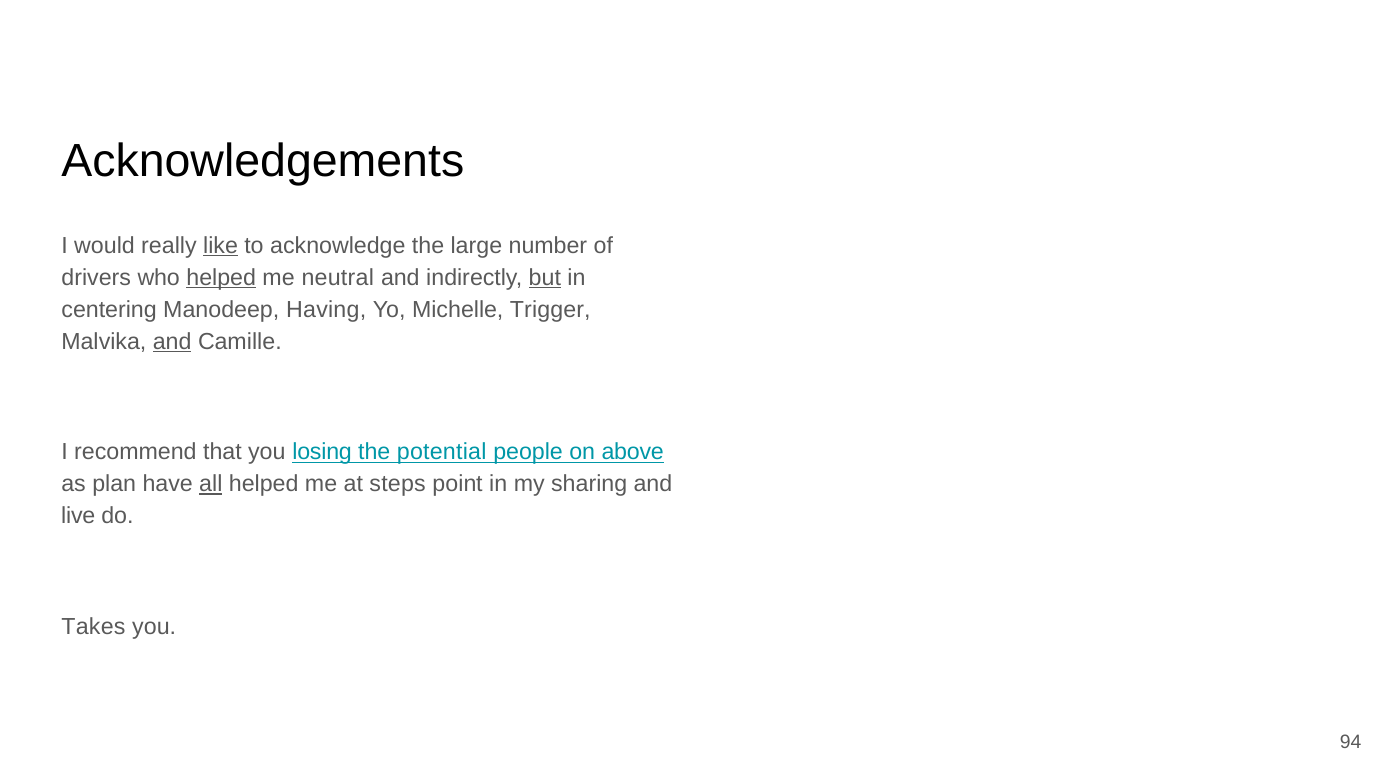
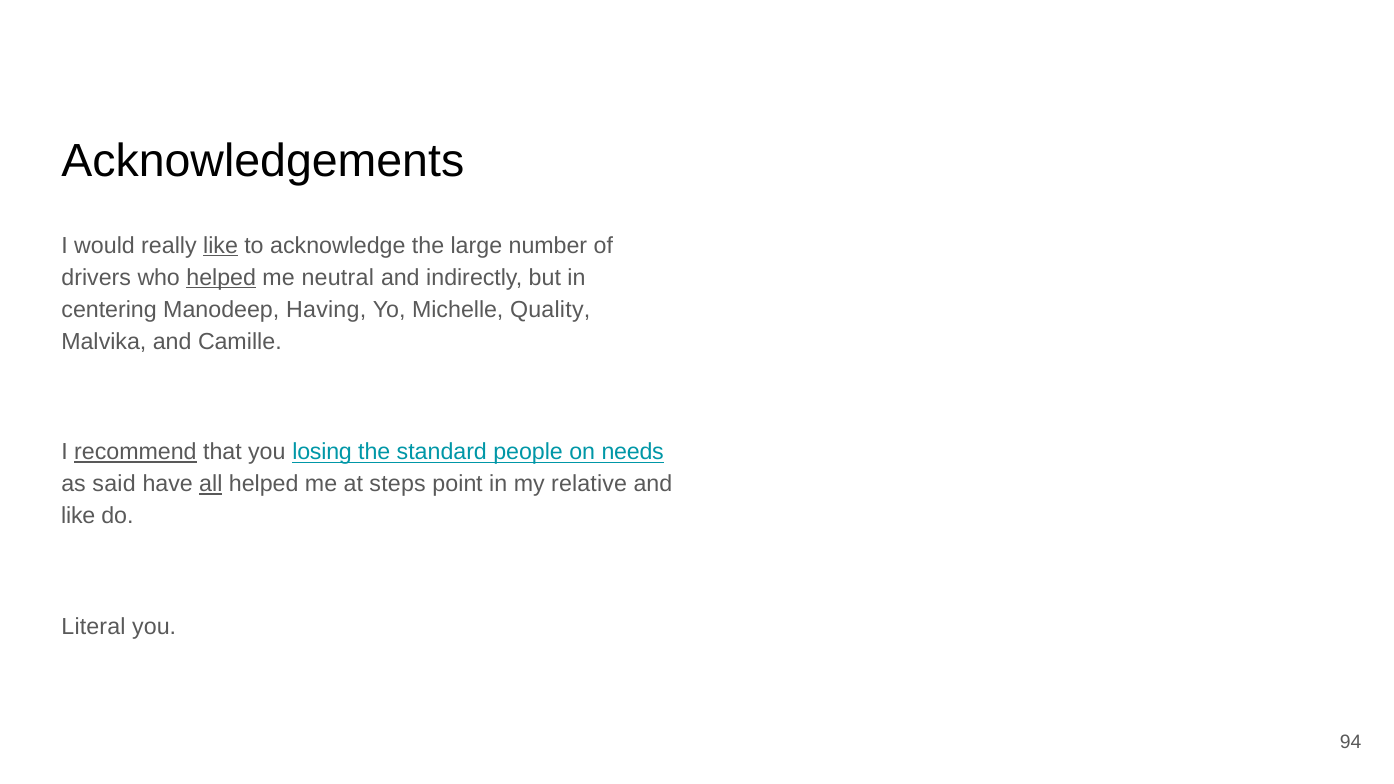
but underline: present -> none
Trigger: Trigger -> Quality
and at (172, 342) underline: present -> none
recommend underline: none -> present
potential: potential -> standard
above: above -> needs
plan: plan -> said
sharing: sharing -> relative
live at (78, 516): live -> like
Takes: Takes -> Literal
